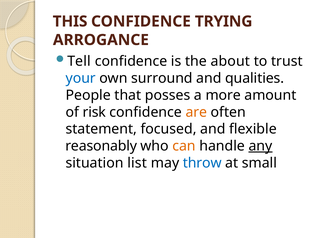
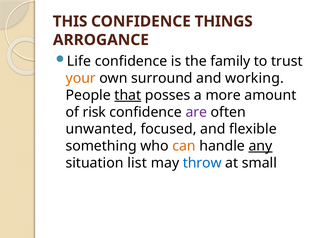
TRYING: TRYING -> THINGS
Tell: Tell -> Life
about: about -> family
your colour: blue -> orange
qualities: qualities -> working
that underline: none -> present
are colour: orange -> purple
statement: statement -> unwanted
reasonably: reasonably -> something
